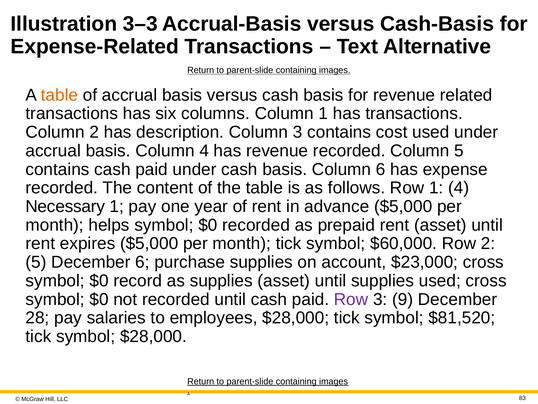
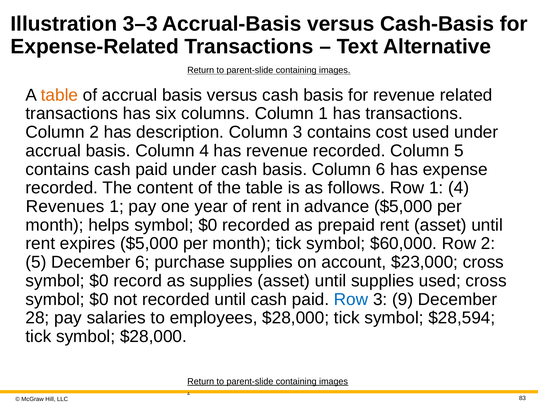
Necessary: Necessary -> Revenues
Row at (351, 299) colour: purple -> blue
$81,520: $81,520 -> $28,594
